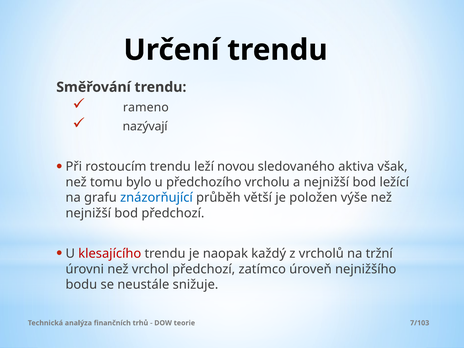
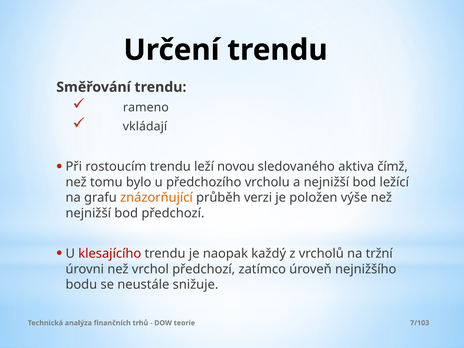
nazývají: nazývají -> vkládají
však: však -> čímž
znázorňující colour: blue -> orange
větší: větší -> verzi
